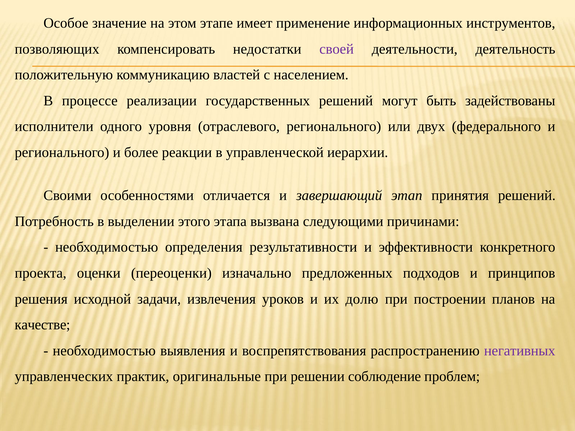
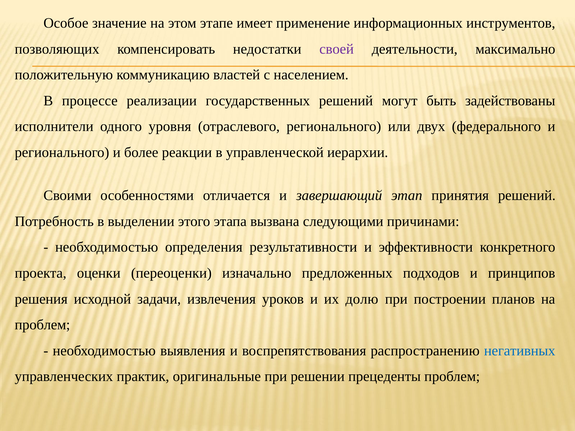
деятельность: деятельность -> максимально
качестве at (42, 325): качестве -> проблем
негативных colour: purple -> blue
соблюдение: соблюдение -> прецеденты
